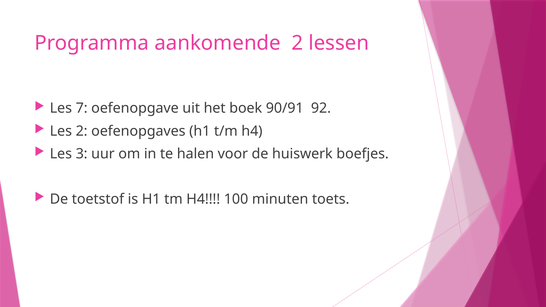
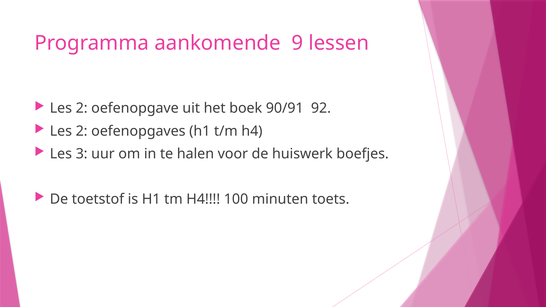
aankomende 2: 2 -> 9
7 at (82, 108): 7 -> 2
